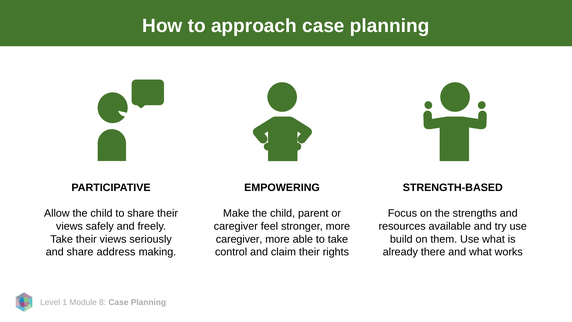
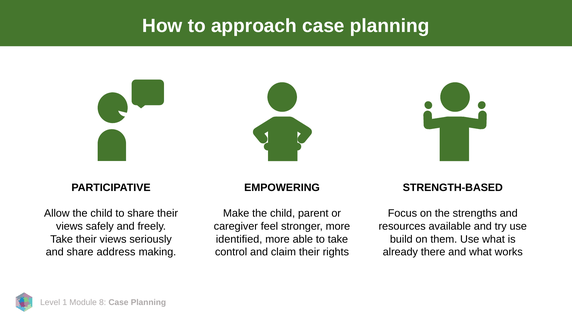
caregiver at (239, 239): caregiver -> identified
